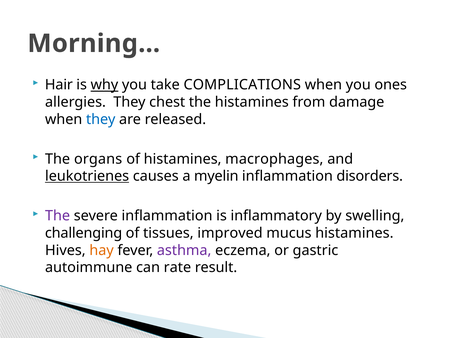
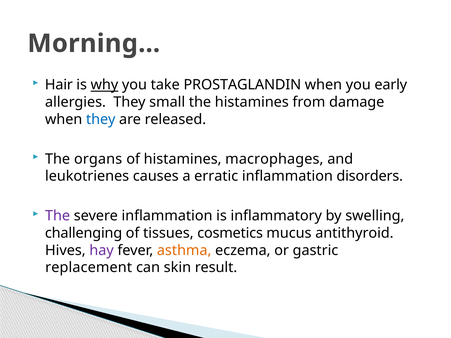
COMPLICATIONS: COMPLICATIONS -> PROSTAGLANDIN
ones: ones -> early
chest: chest -> small
leukotrienes underline: present -> none
myelin: myelin -> erratic
improved: improved -> cosmetics
mucus histamines: histamines -> antithyroid
hay colour: orange -> purple
asthma colour: purple -> orange
autoimmune: autoimmune -> replacement
rate: rate -> skin
